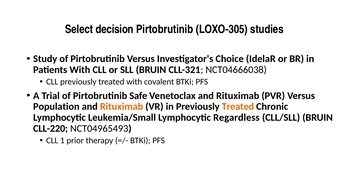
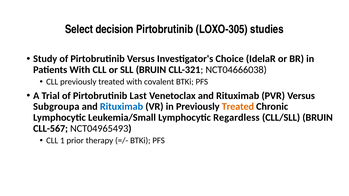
Safe: Safe -> Last
Population: Population -> Subgroupa
Rituximab at (122, 107) colour: orange -> blue
CLL-220: CLL-220 -> CLL-567
